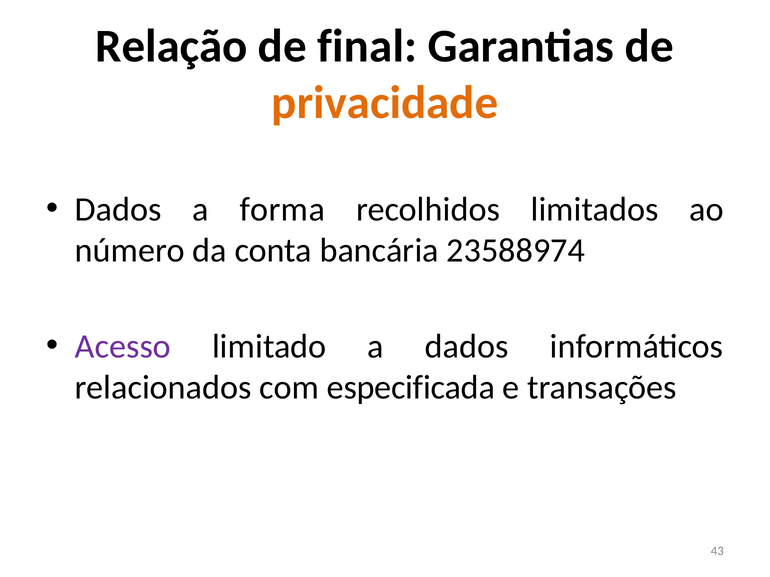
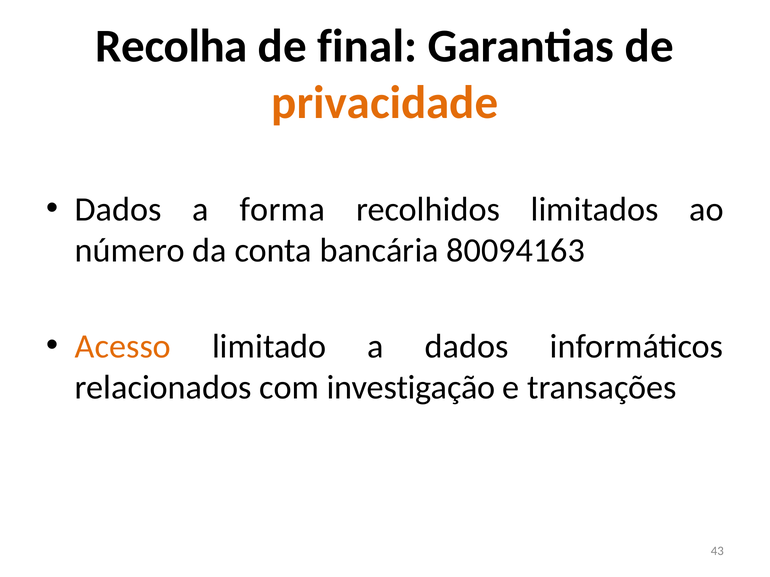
Relação: Relação -> Recolha
23588974: 23588974 -> 80094163
Acesso colour: purple -> orange
especificada: especificada -> investigação
